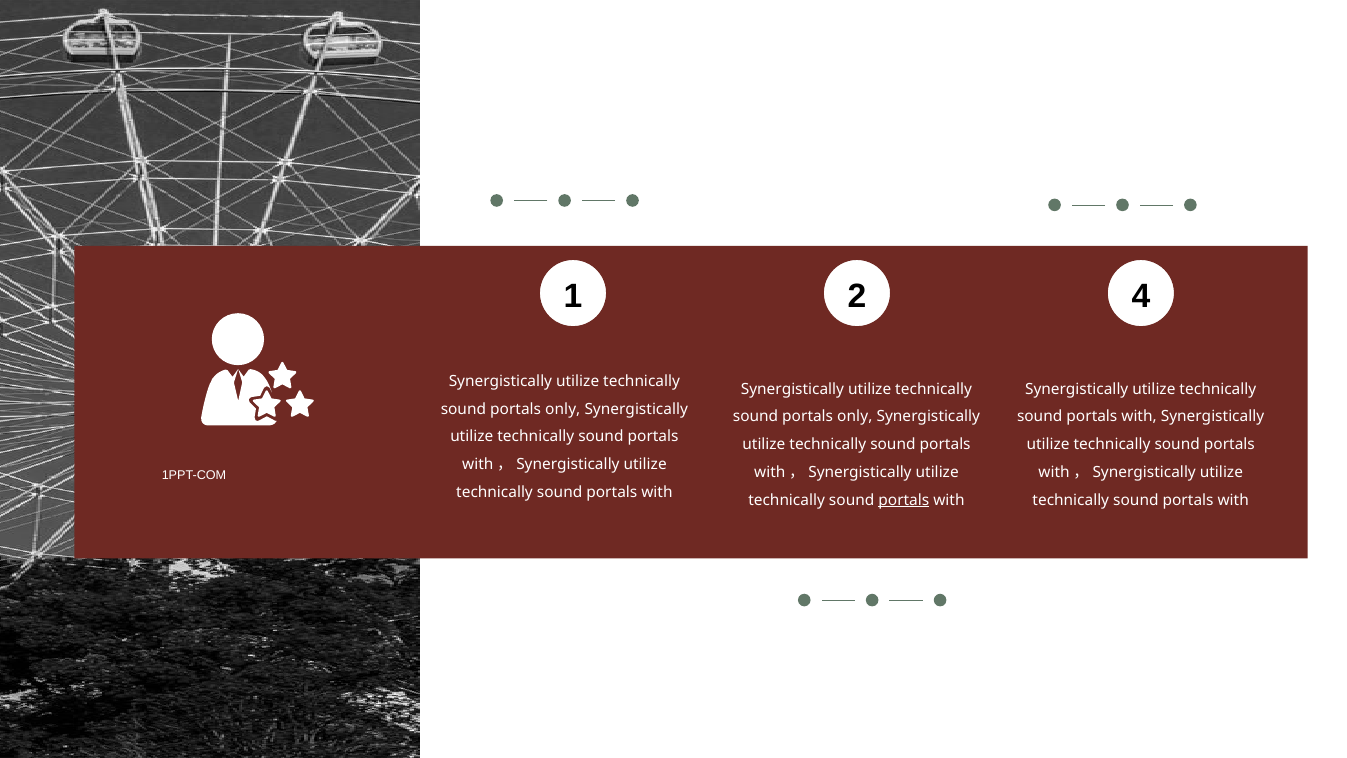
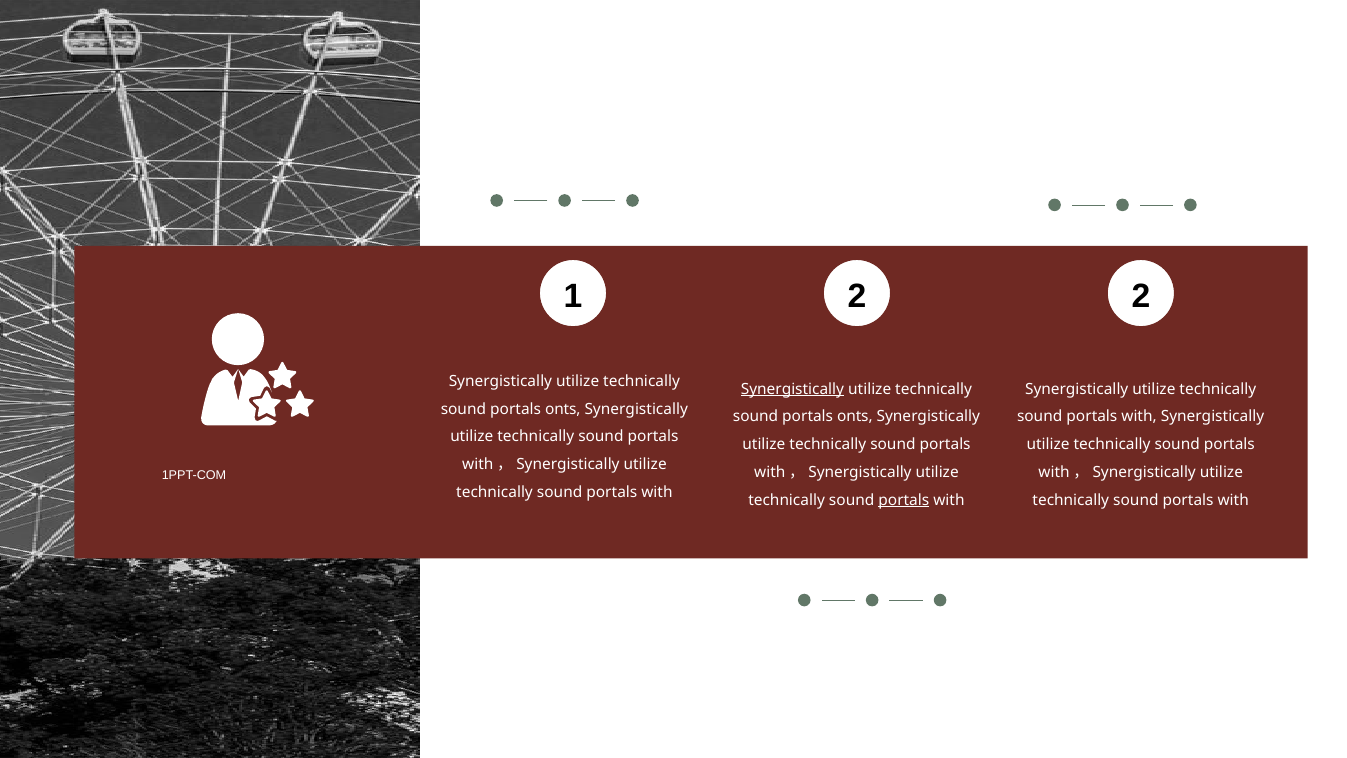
2 4: 4 -> 2
Synergistically at (792, 389) underline: none -> present
only at (563, 409): only -> onts
only at (855, 417): only -> onts
